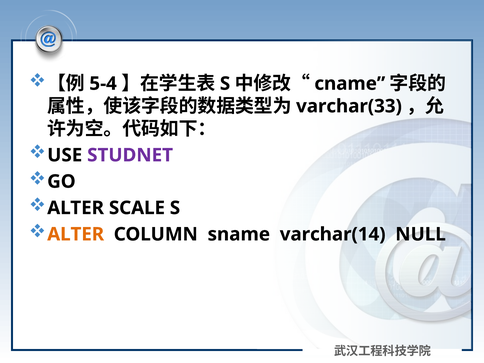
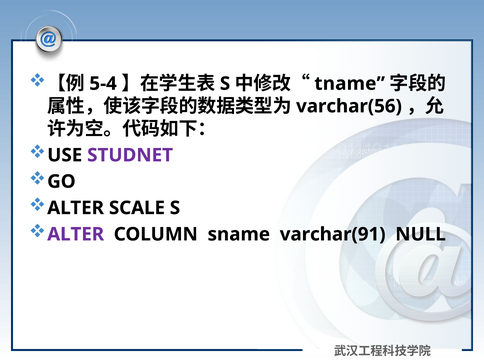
cname: cname -> tname
varchar(33: varchar(33 -> varchar(56
ALTER at (76, 234) colour: orange -> purple
varchar(14: varchar(14 -> varchar(91
